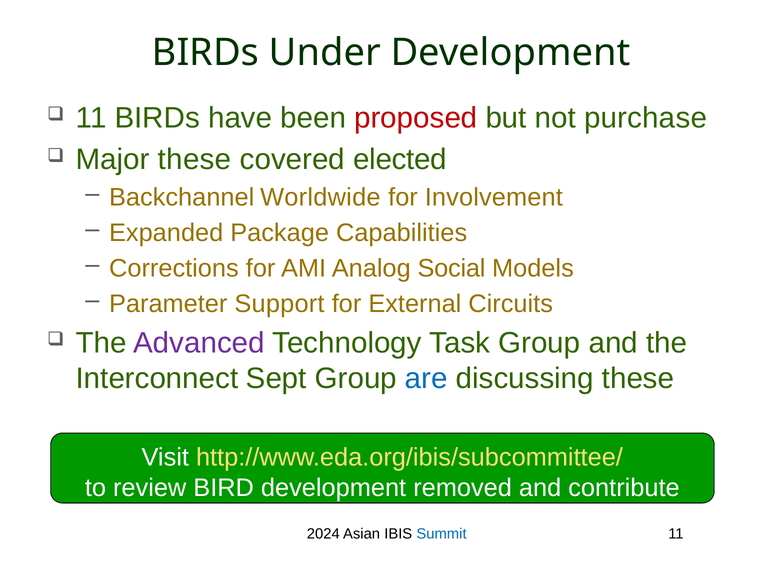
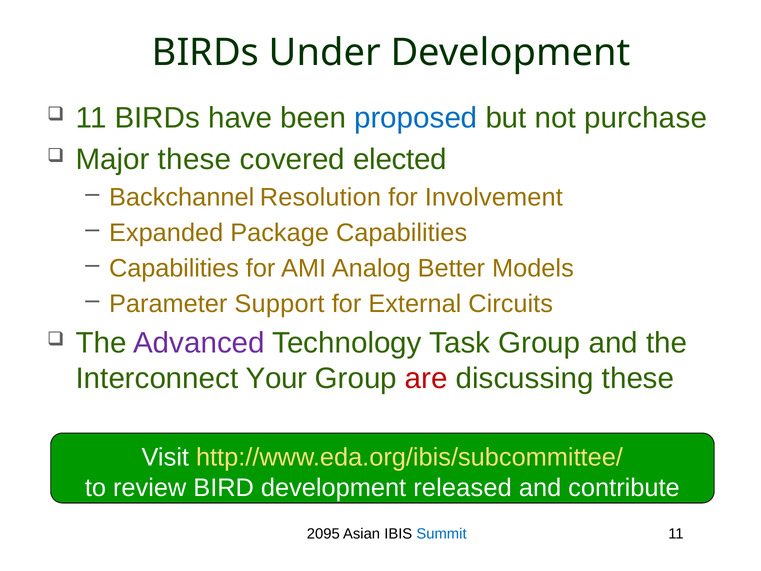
proposed colour: red -> blue
Worldwide: Worldwide -> Resolution
Corrections at (174, 268): Corrections -> Capabilities
Social: Social -> Better
Sept: Sept -> Your
are colour: blue -> red
removed: removed -> released
2024: 2024 -> 2095
